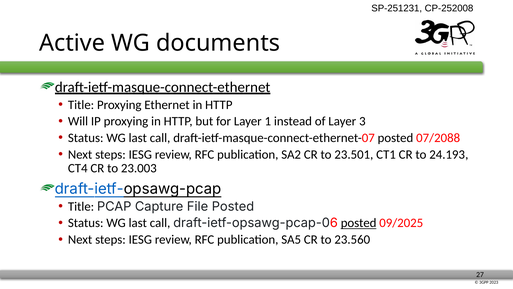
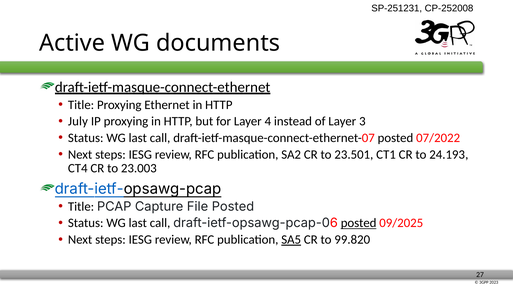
Will: Will -> July
1: 1 -> 4
07/2088: 07/2088 -> 07/2022
SA5 underline: none -> present
23.560: 23.560 -> 99.820
